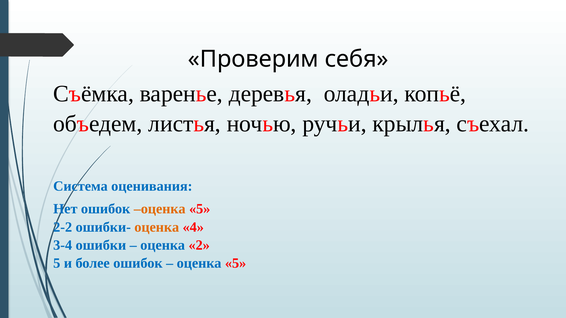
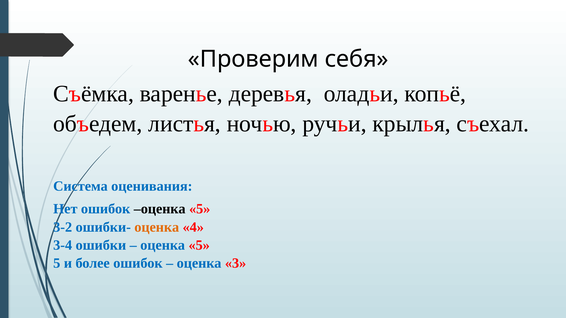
оценка at (160, 209) colour: orange -> black
2-2: 2-2 -> 3-2
2 at (199, 245): 2 -> 5
5 at (236, 264): 5 -> 3
